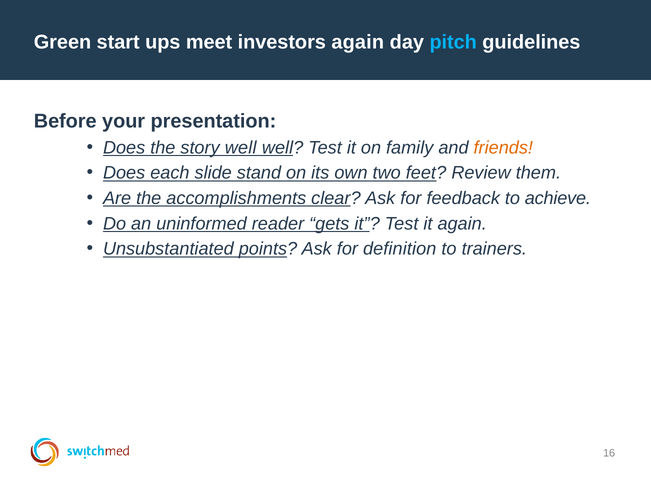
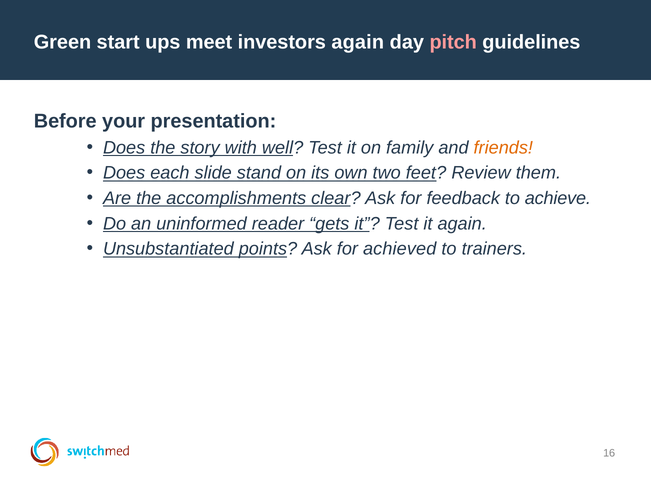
pitch colour: light blue -> pink
story well: well -> with
definition: definition -> achieved
